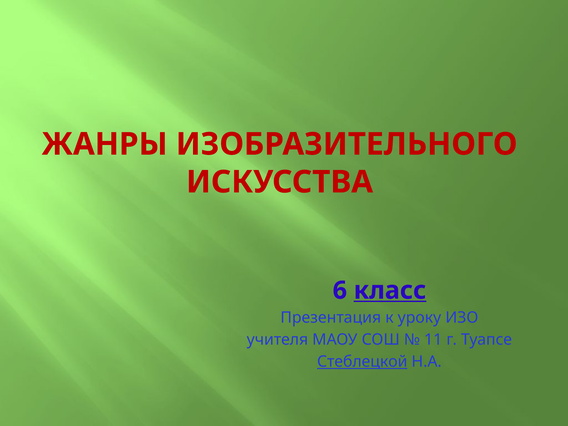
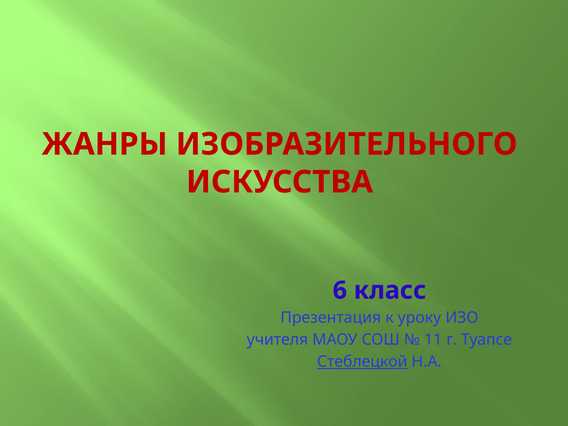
класс underline: present -> none
